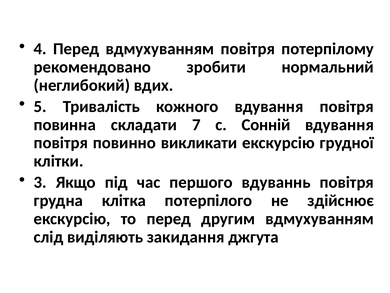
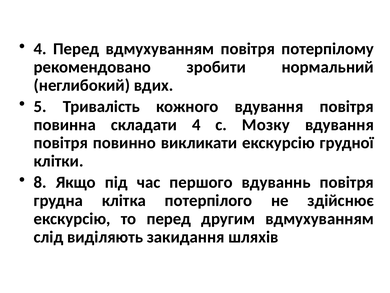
складати 7: 7 -> 4
Сонній: Сонній -> Мозку
3: 3 -> 8
джгута: джгута -> шляхів
